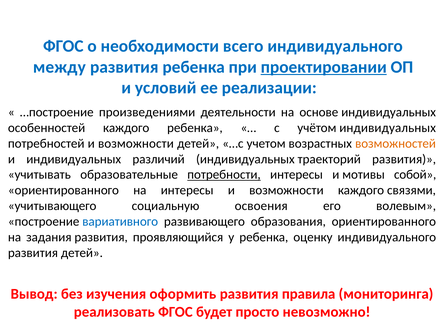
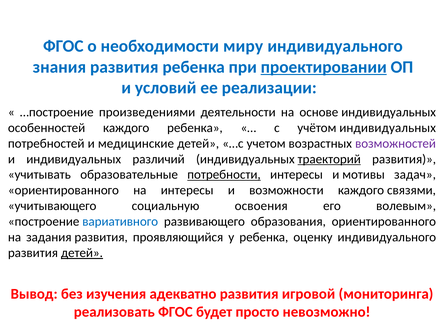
всего: всего -> миру
между: между -> знания
потребностей и возможности: возможности -> медицинские
возможностей colour: orange -> purple
траекторий underline: none -> present
собой: собой -> задач
детей at (82, 252) underline: none -> present
оформить: оформить -> адекватно
правила: правила -> игровой
